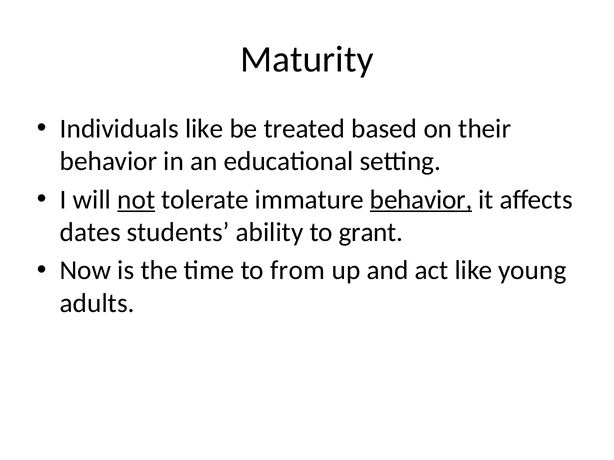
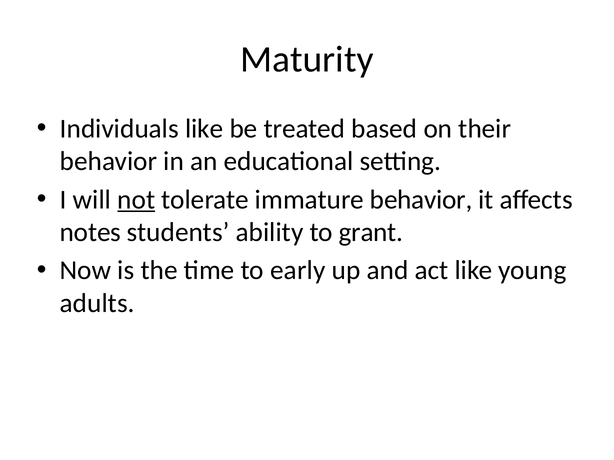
behavior at (421, 200) underline: present -> none
dates: dates -> notes
from: from -> early
